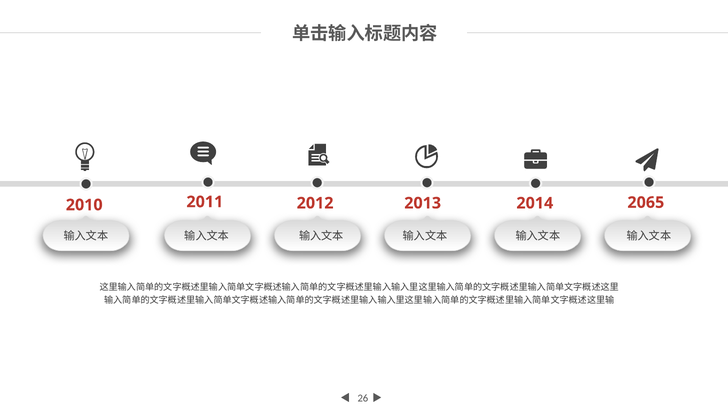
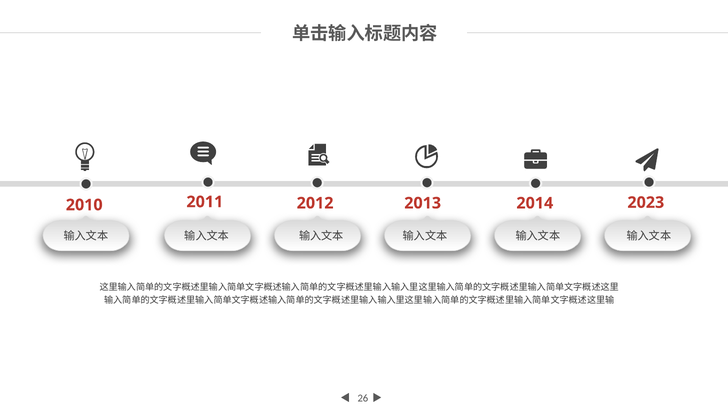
2065: 2065 -> 2023
